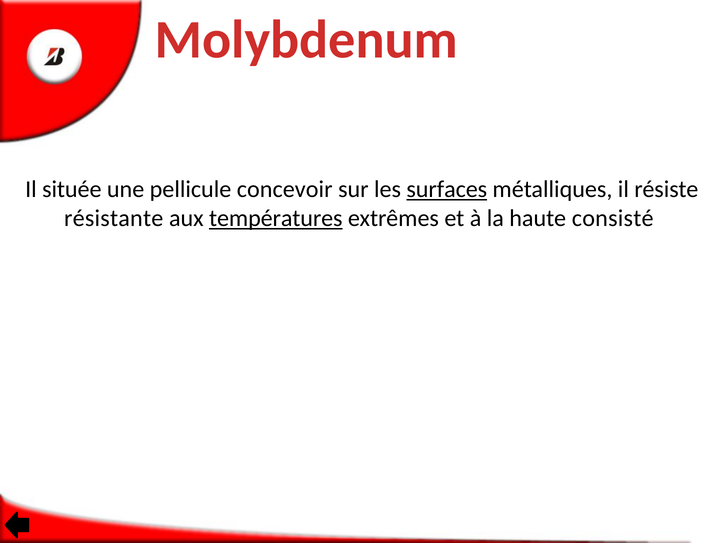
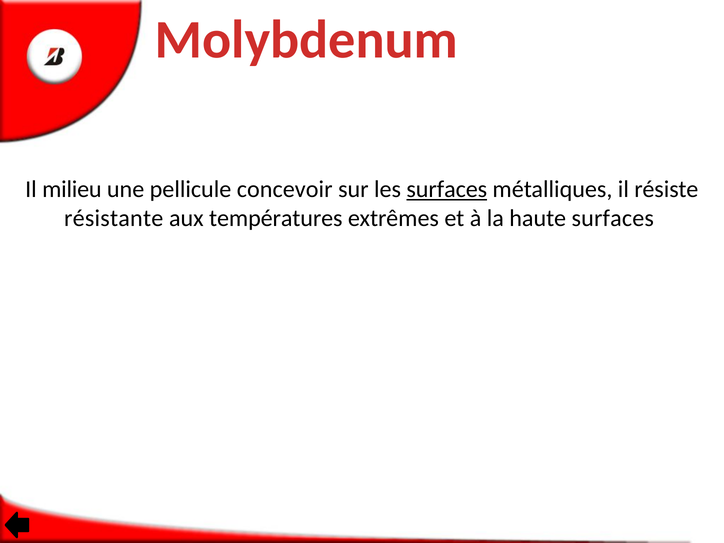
située: située -> milieu
températures underline: present -> none
haute consisté: consisté -> surfaces
